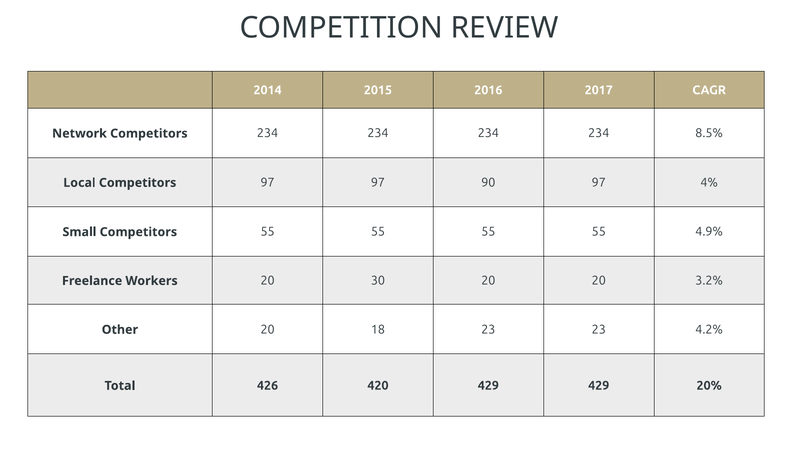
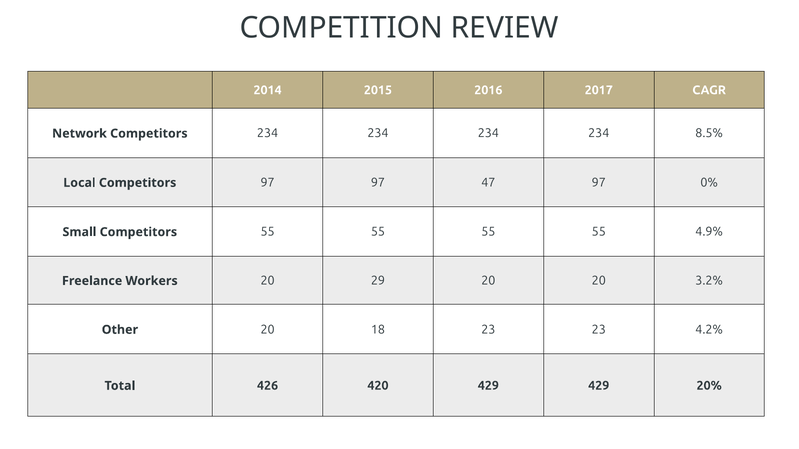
90: 90 -> 47
4%: 4% -> 0%
30: 30 -> 29
